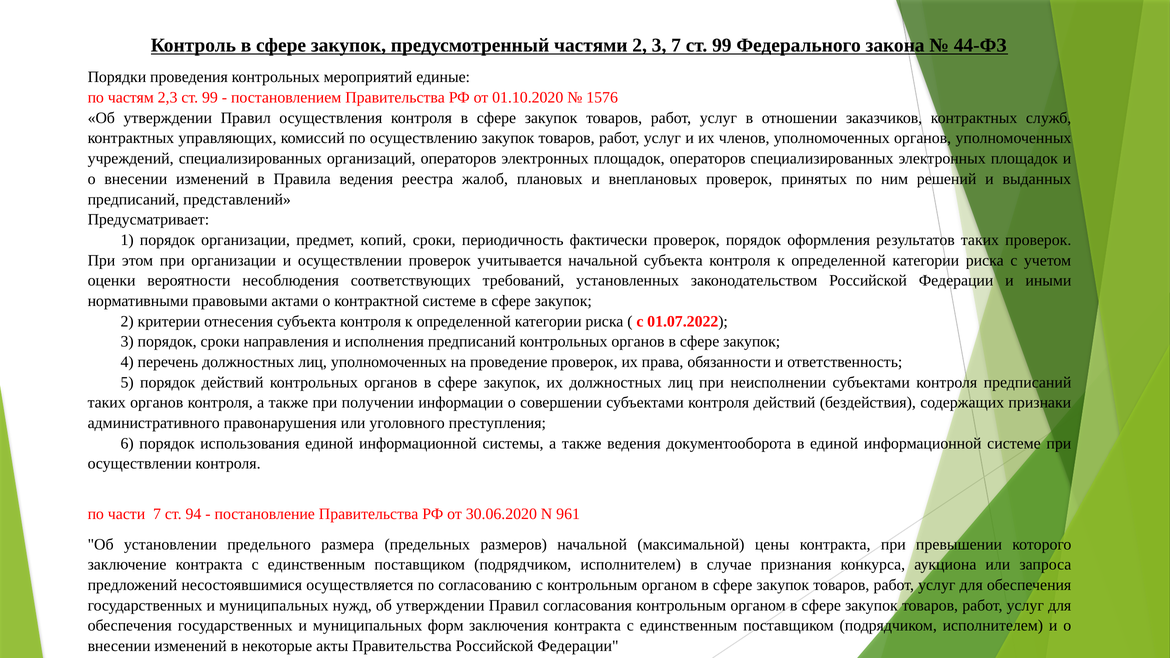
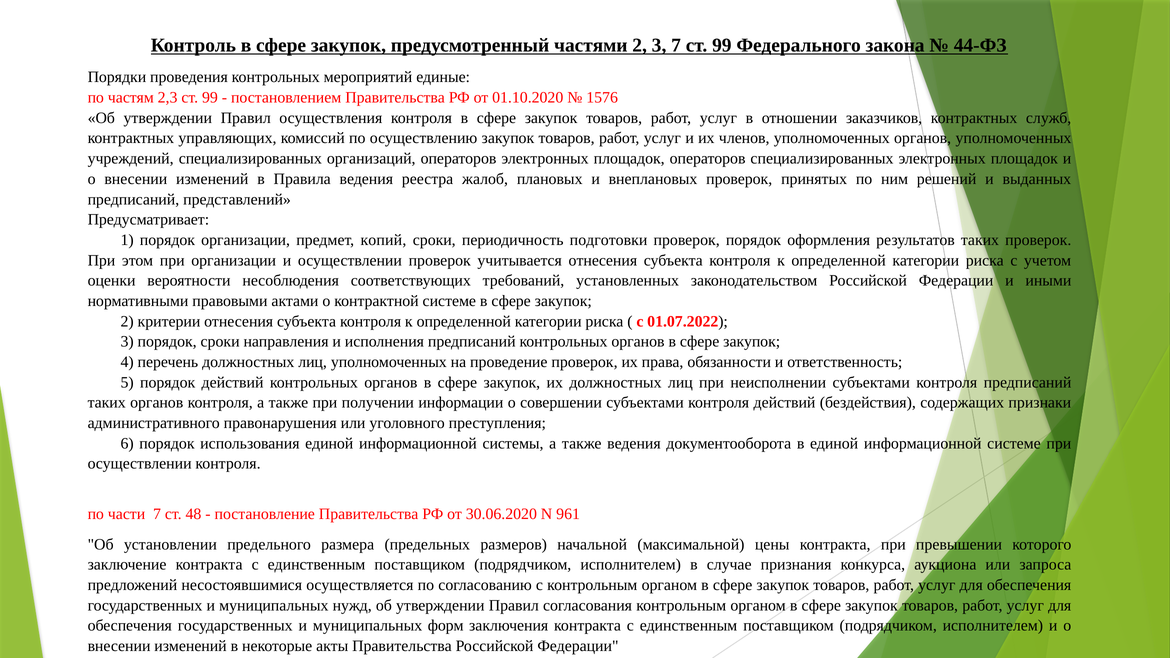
фактически: фактически -> подготовки
учитывается начальной: начальной -> отнесения
94: 94 -> 48
